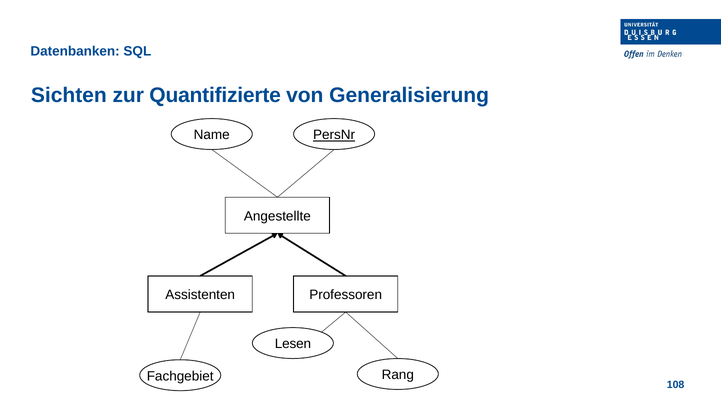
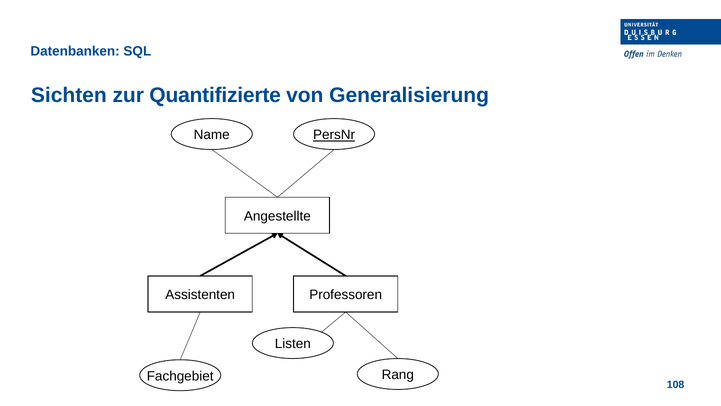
Lesen: Lesen -> Listen
